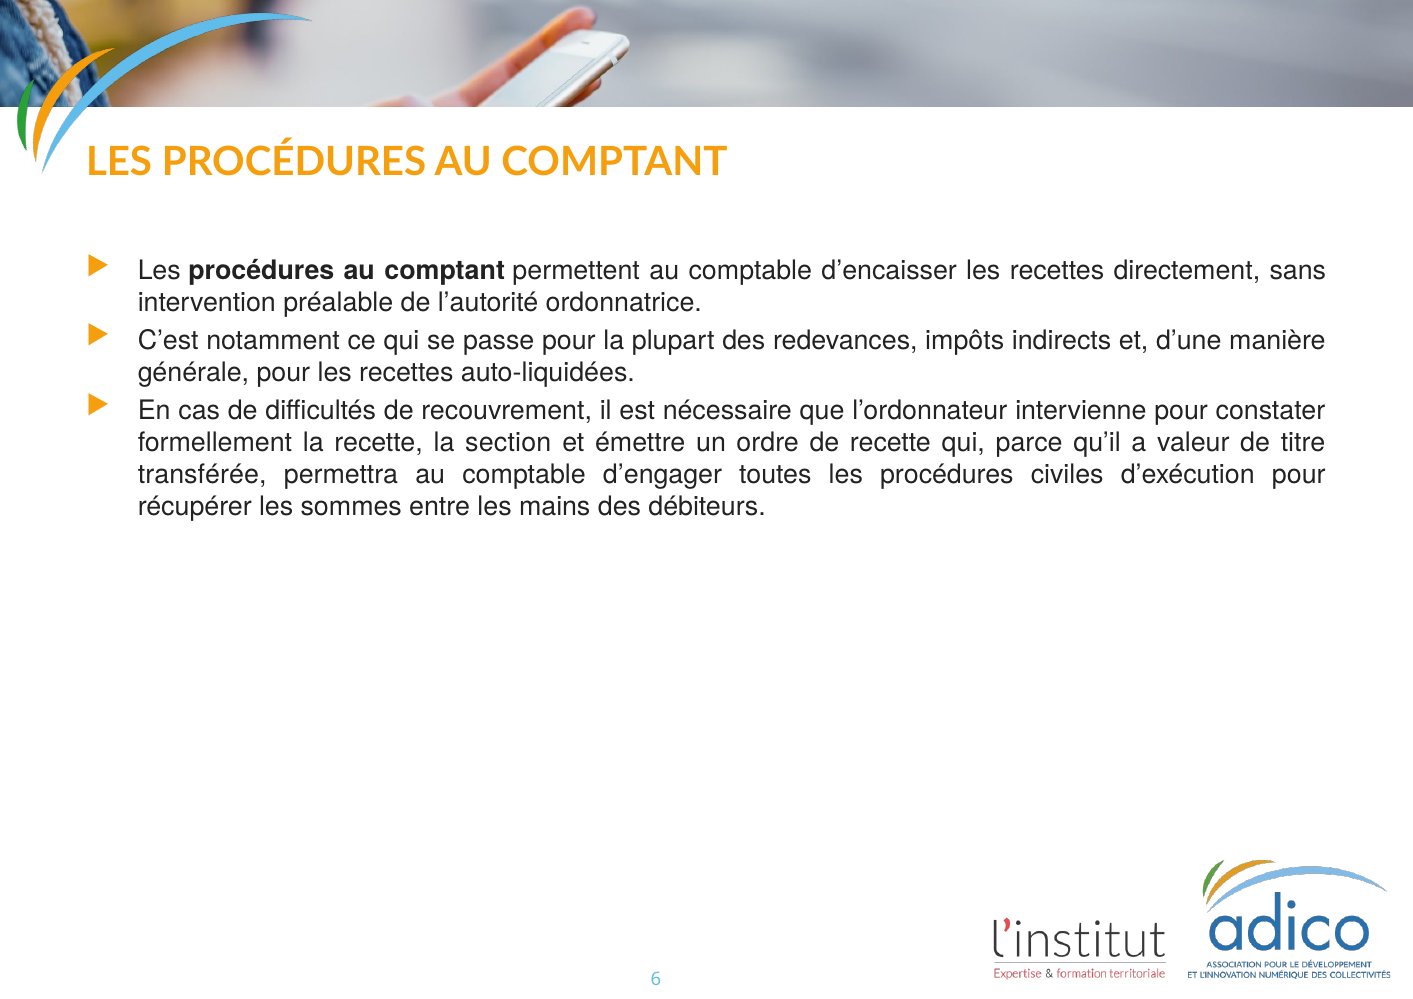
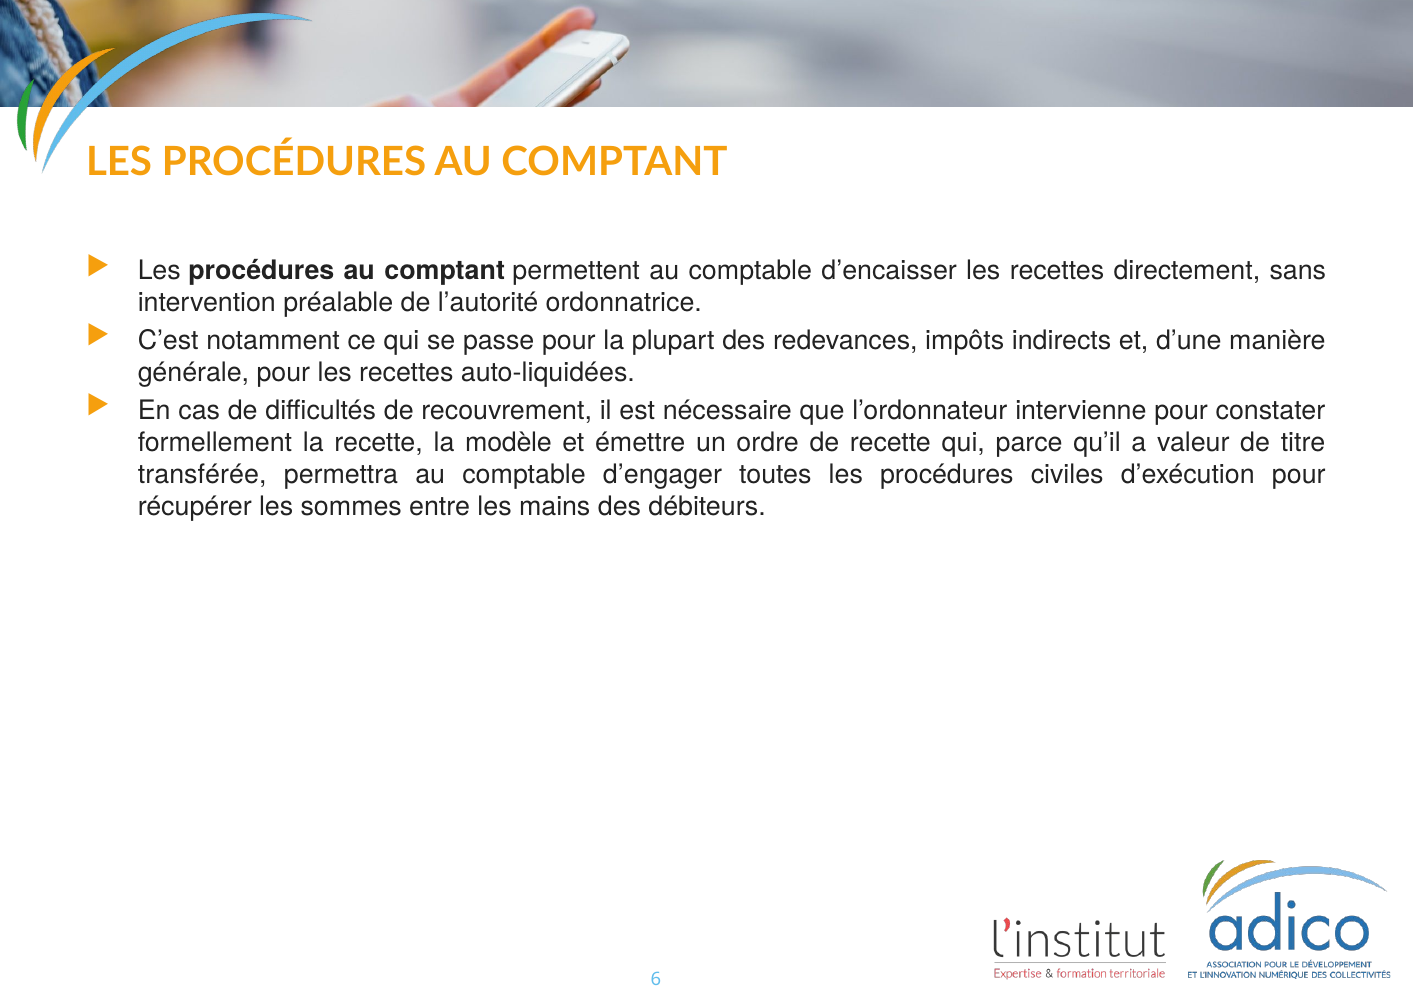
section: section -> modèle
